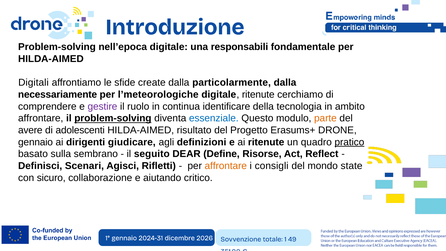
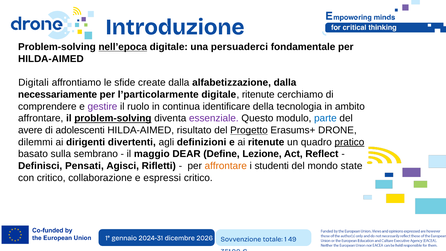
nell’epoca underline: none -> present
responsabili: responsabili -> persuaderci
particolarmente: particolarmente -> alfabetizzazione
l’meteorologiche: l’meteorologiche -> l’particolarmente
essenziale colour: blue -> purple
parte colour: orange -> blue
Progetto underline: none -> present
gennaio at (36, 142): gennaio -> dilemmi
giudicare: giudicare -> divertenti
seguito: seguito -> maggio
Risorse: Risorse -> Lezione
Scenari: Scenari -> Pensati
consigli: consigli -> studenti
con sicuro: sicuro -> critico
aiutando: aiutando -> espressi
